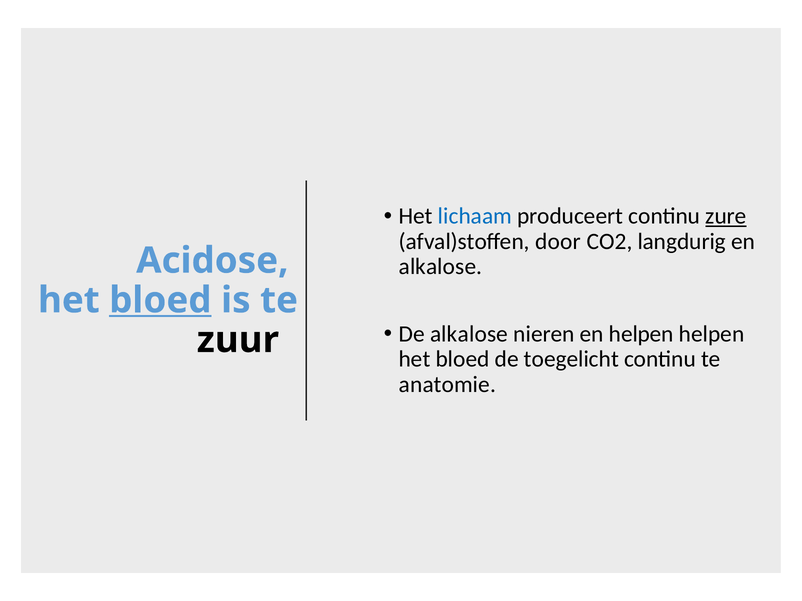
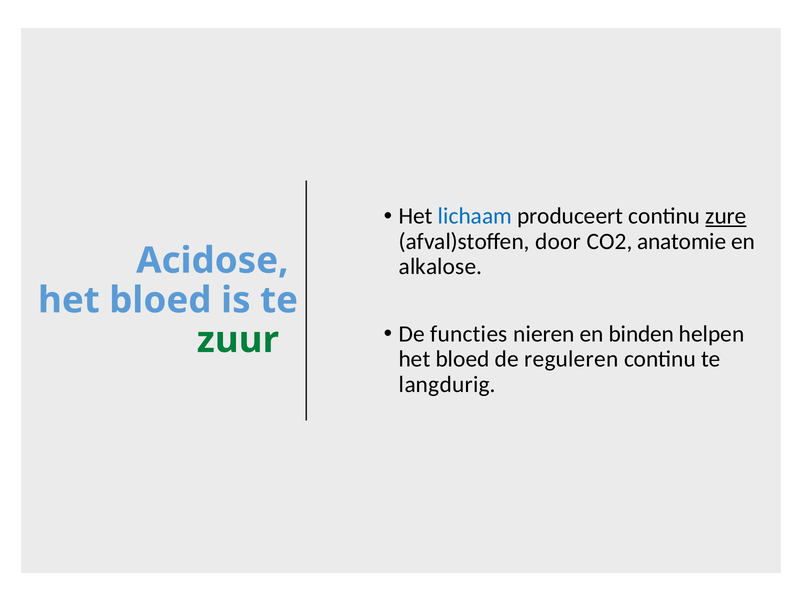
langdurig: langdurig -> anatomie
bloed at (160, 300) underline: present -> none
De alkalose: alkalose -> functies
en helpen: helpen -> binden
zuur colour: black -> green
toegelicht: toegelicht -> reguleren
anatomie: anatomie -> langdurig
